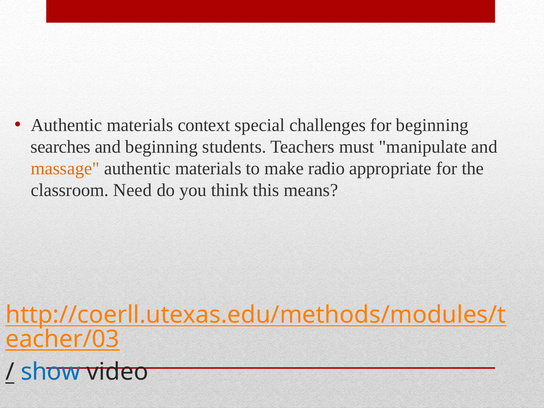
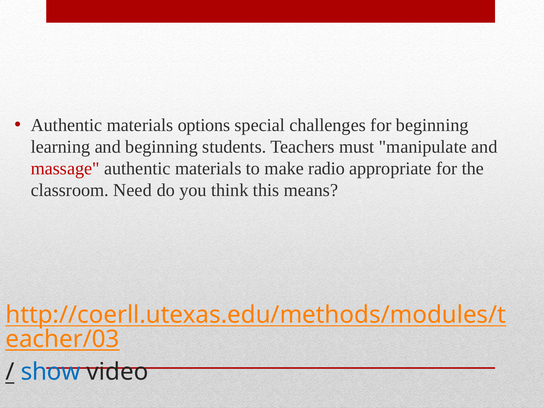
context: context -> options
searches: searches -> learning
massage colour: orange -> red
